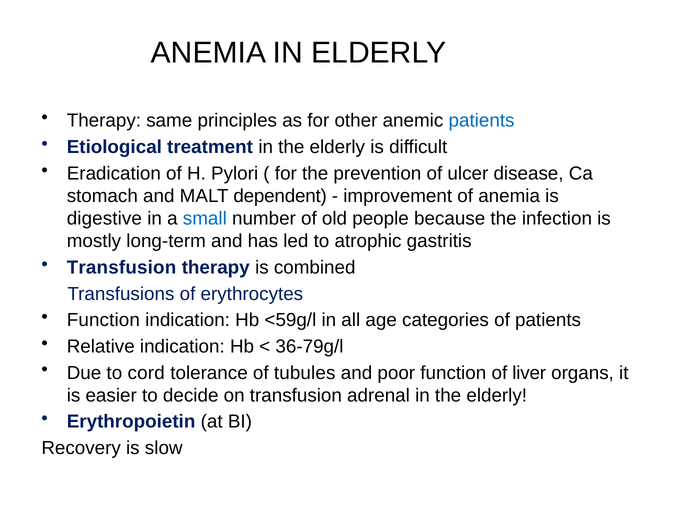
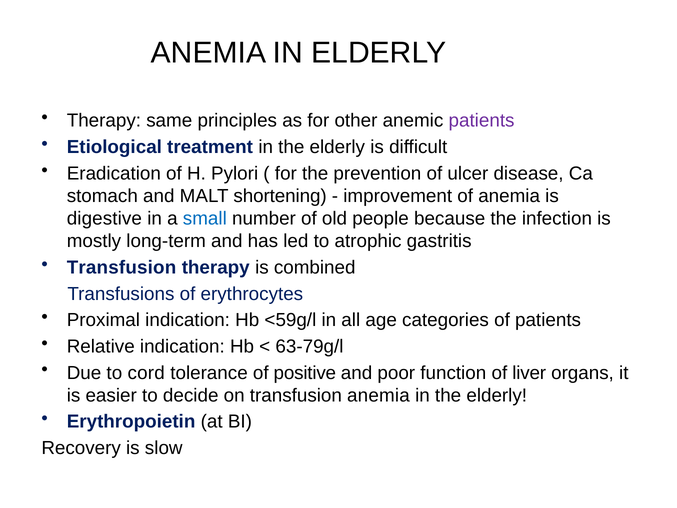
patients at (482, 121) colour: blue -> purple
dependent: dependent -> shortening
Function at (103, 320): Function -> Proximal
36-79g/l: 36-79g/l -> 63-79g/l
tubules: tubules -> positive
transfusion adrenal: adrenal -> anemia
